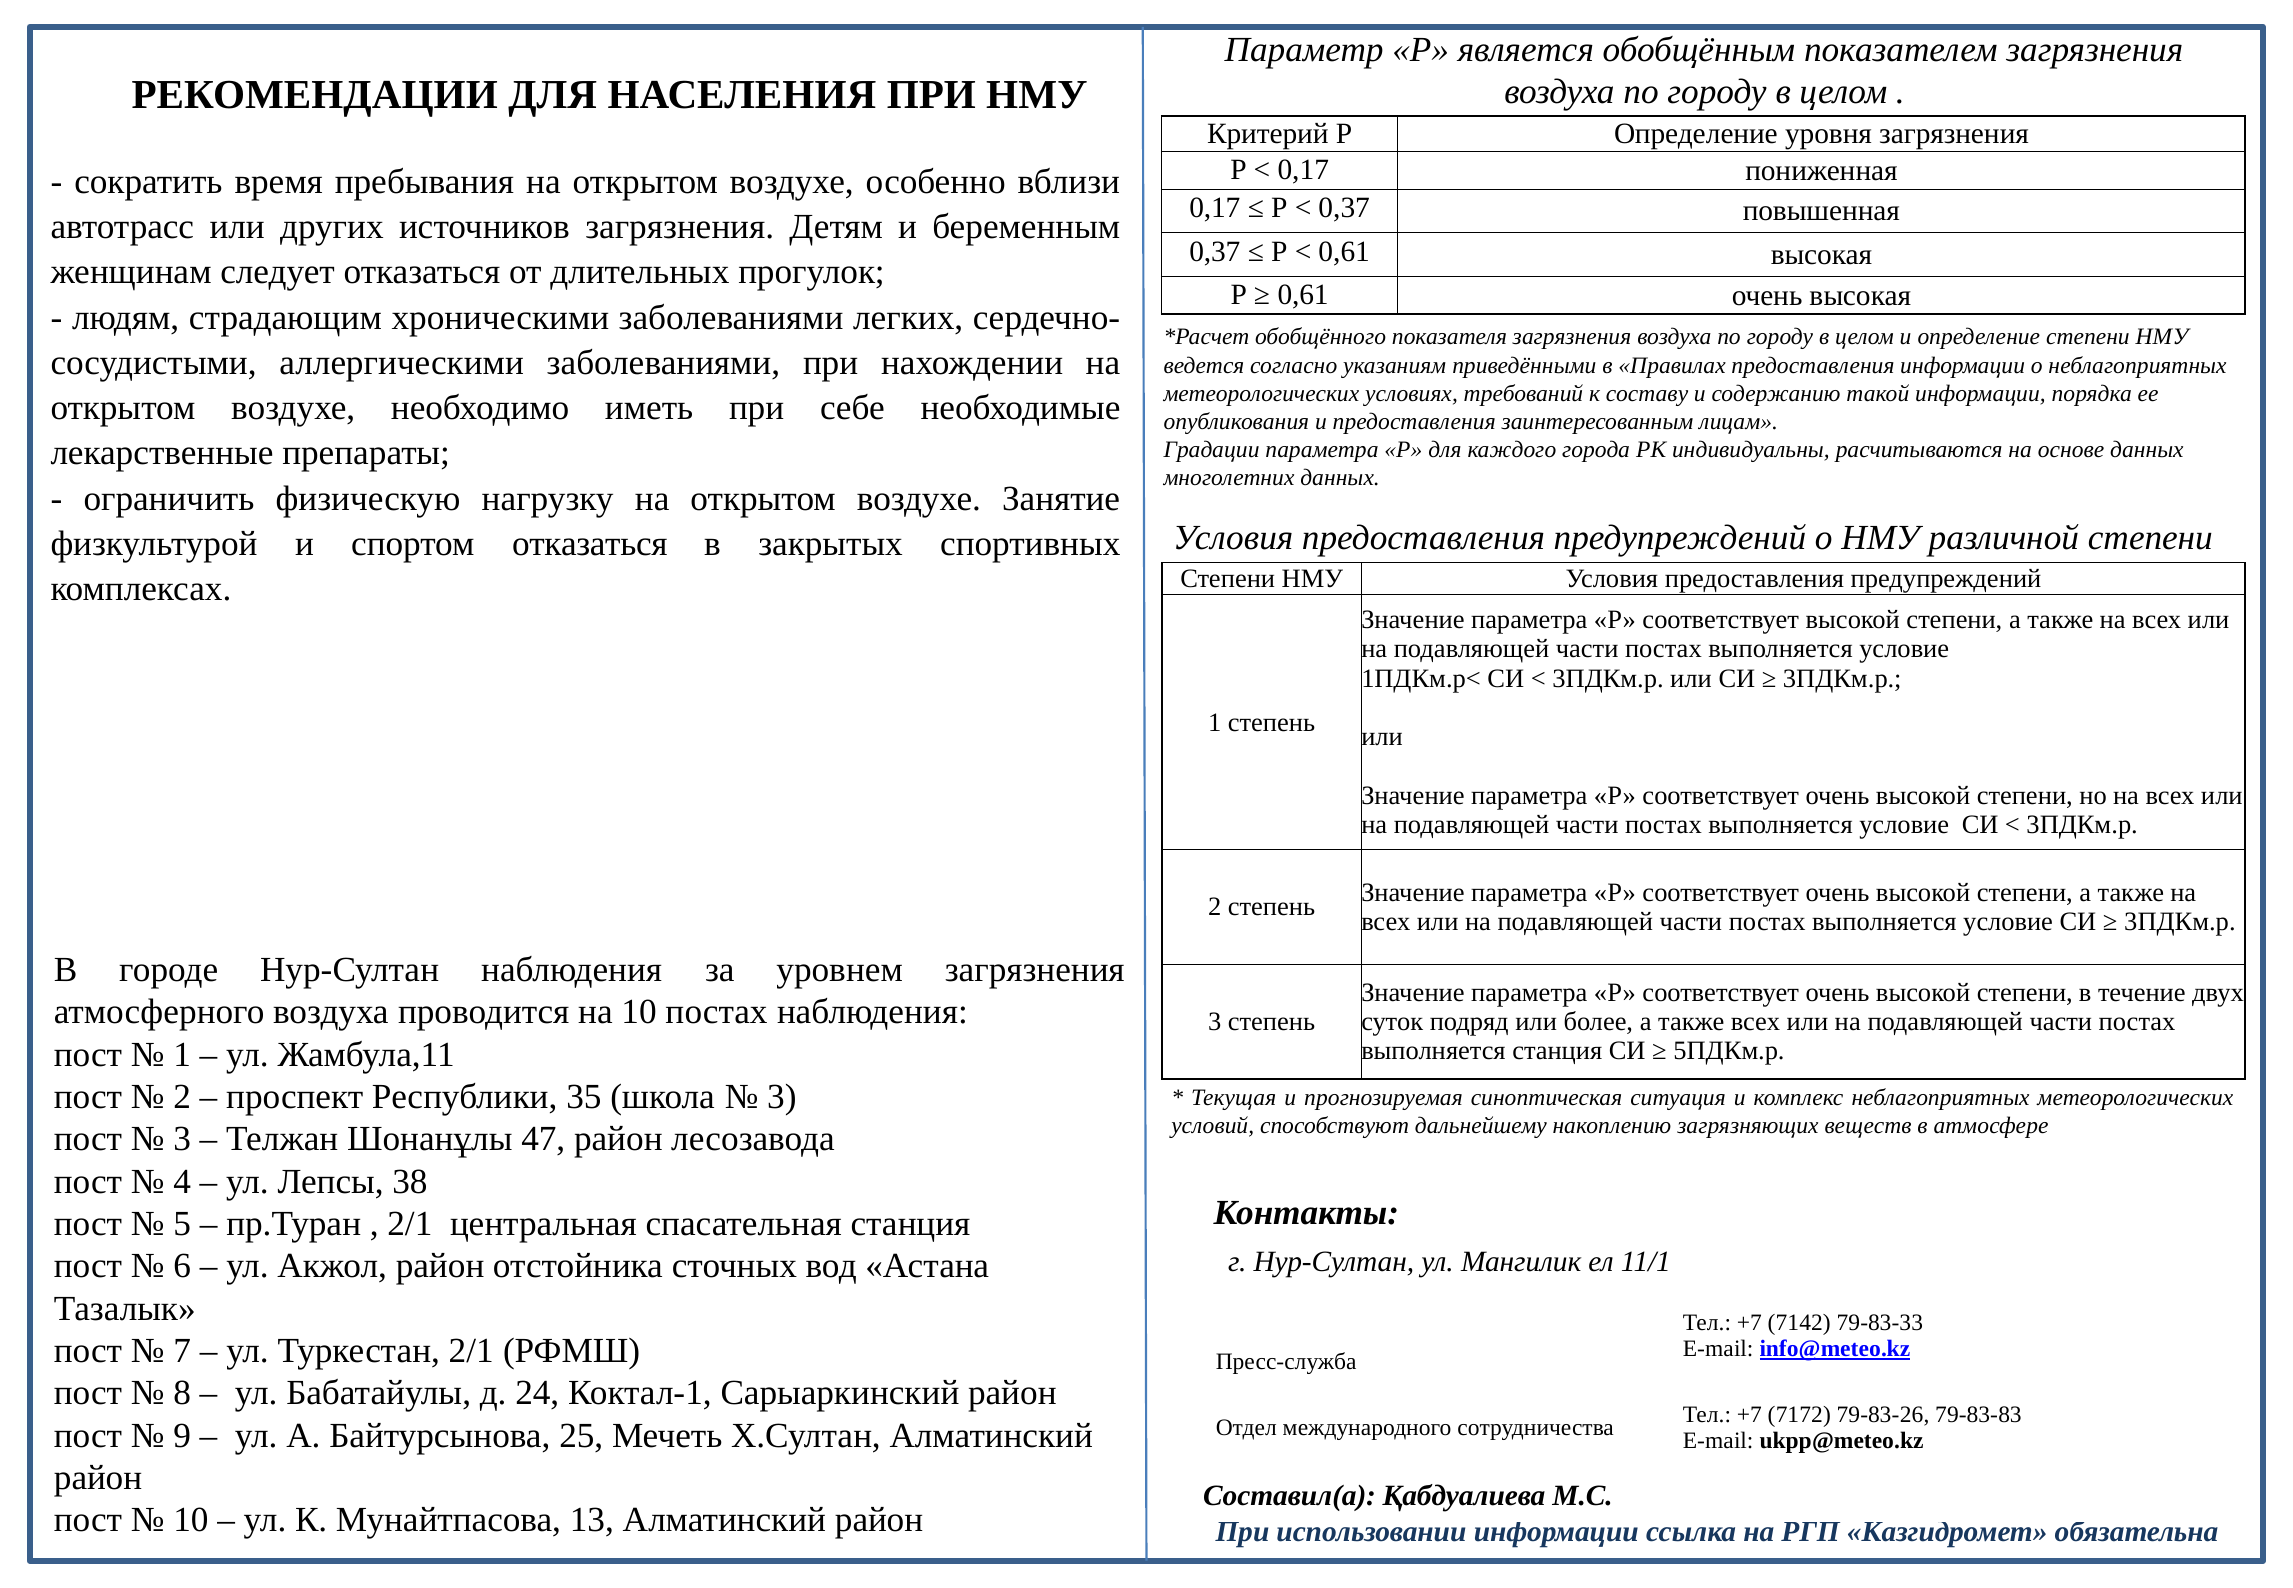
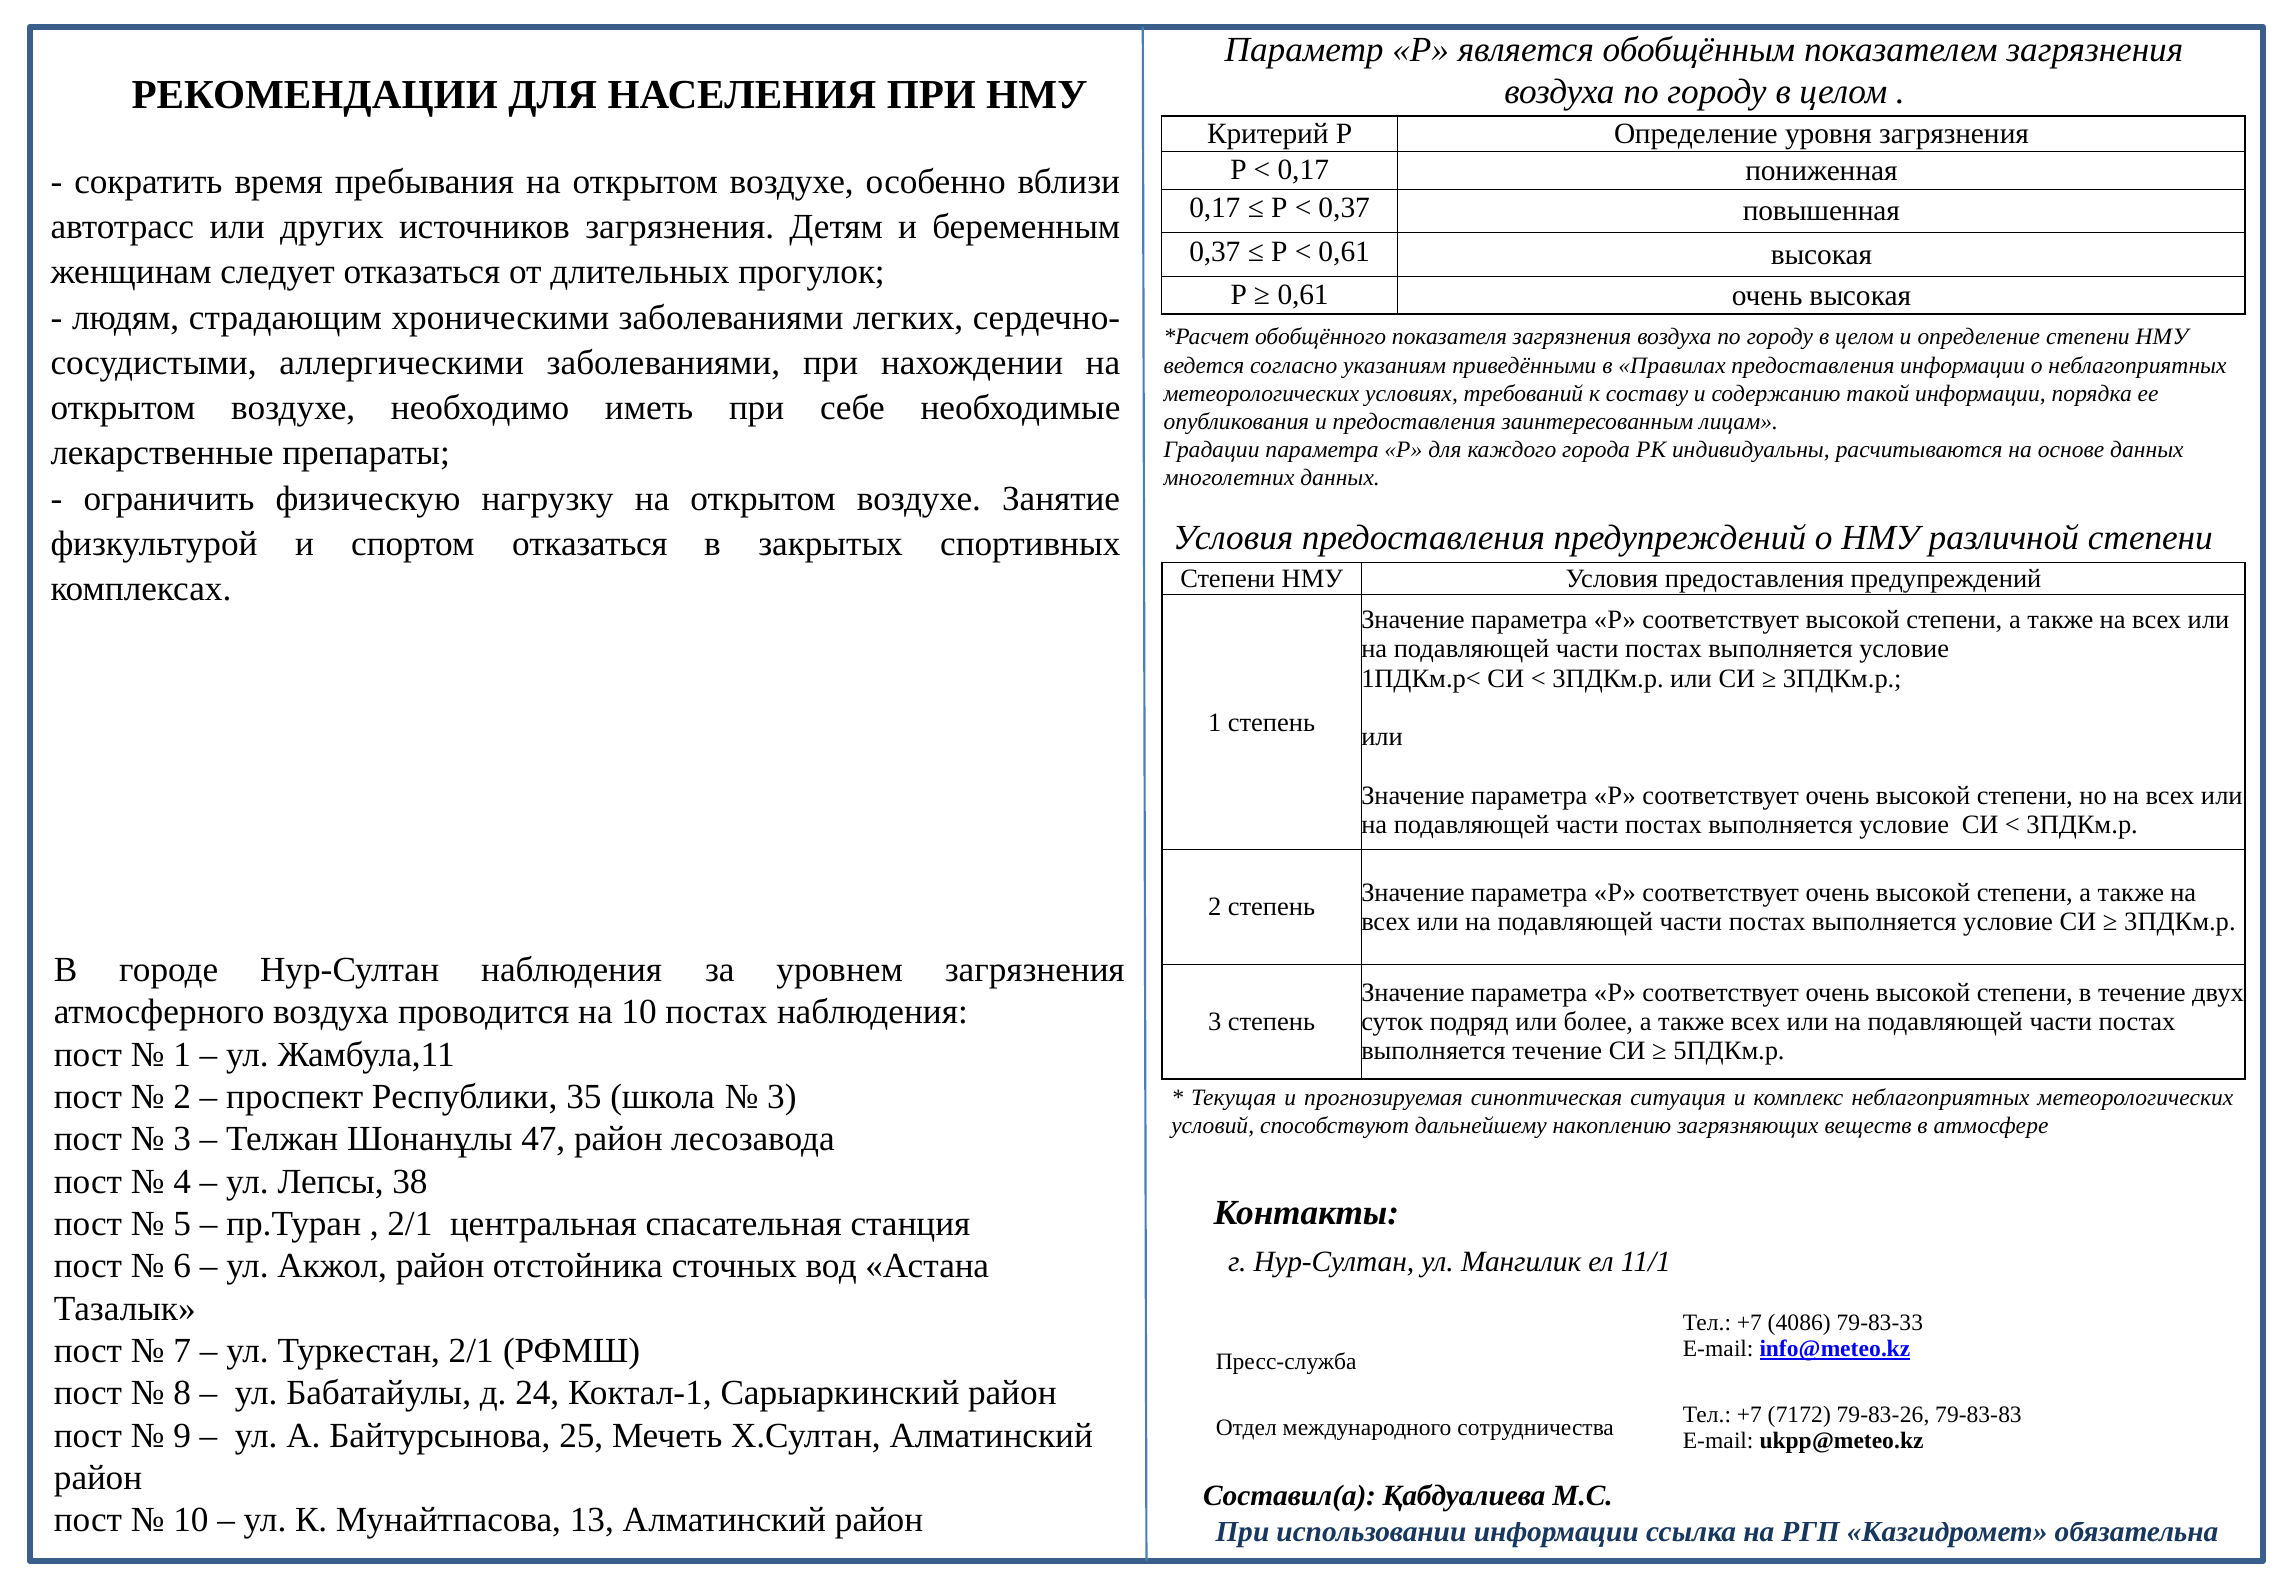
выполняется станция: станция -> течение
7142: 7142 -> 4086
